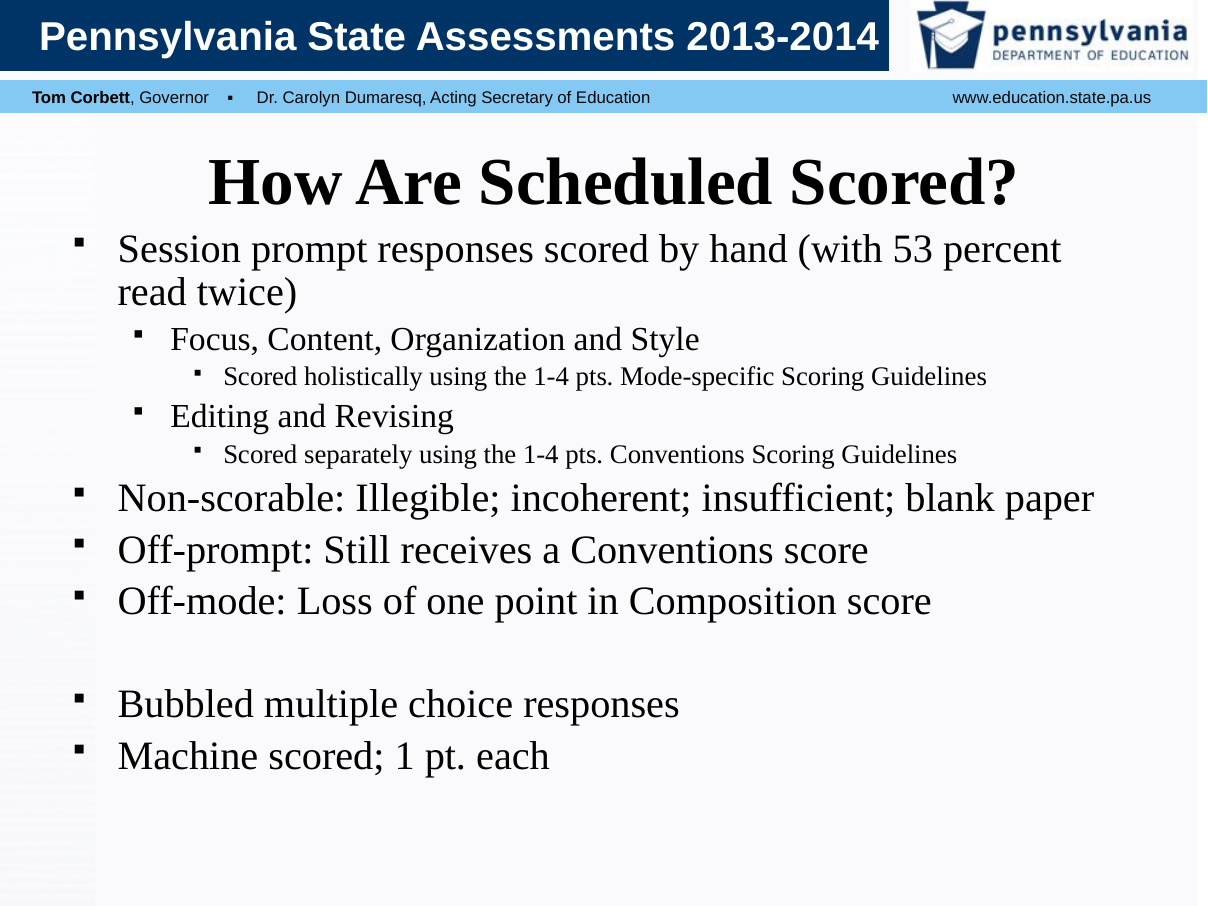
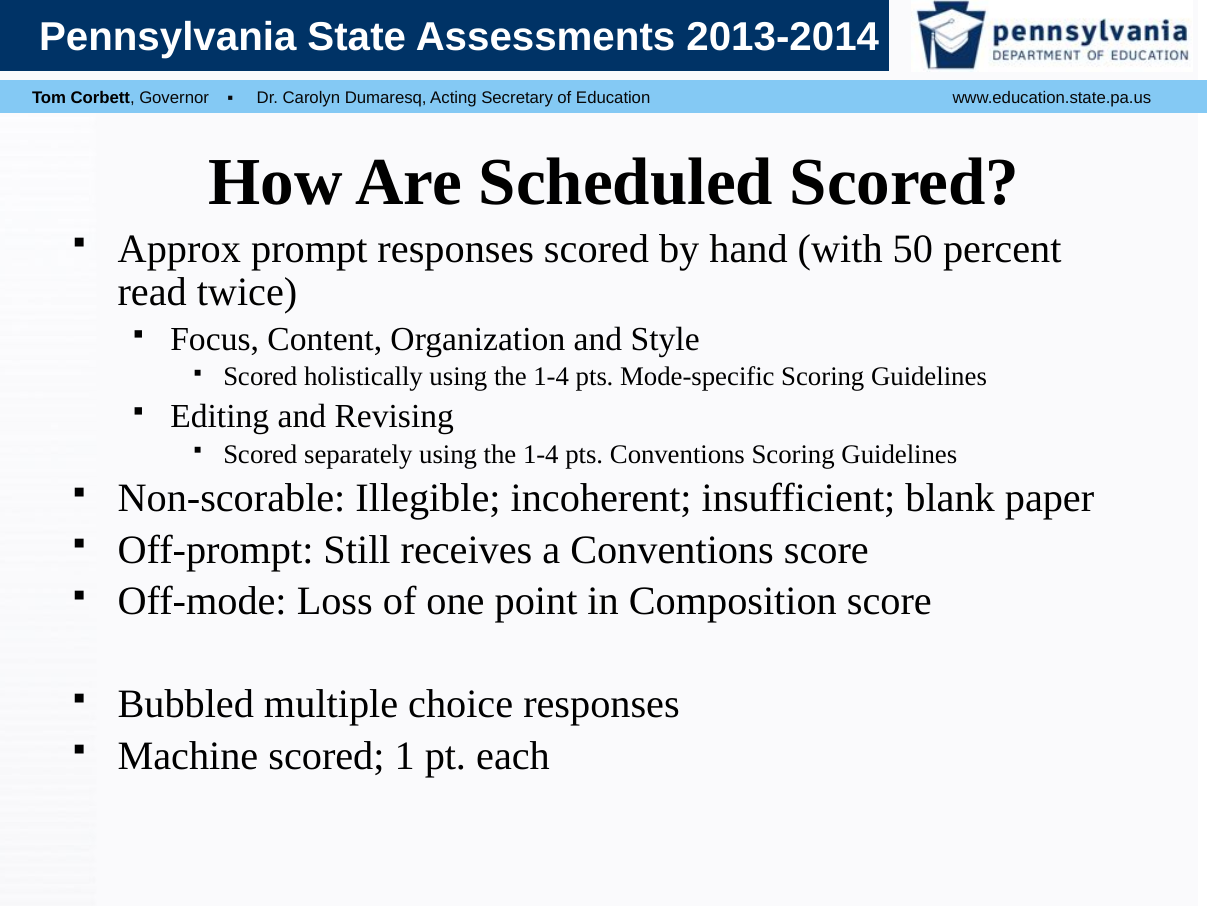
Session: Session -> Approx
53: 53 -> 50
